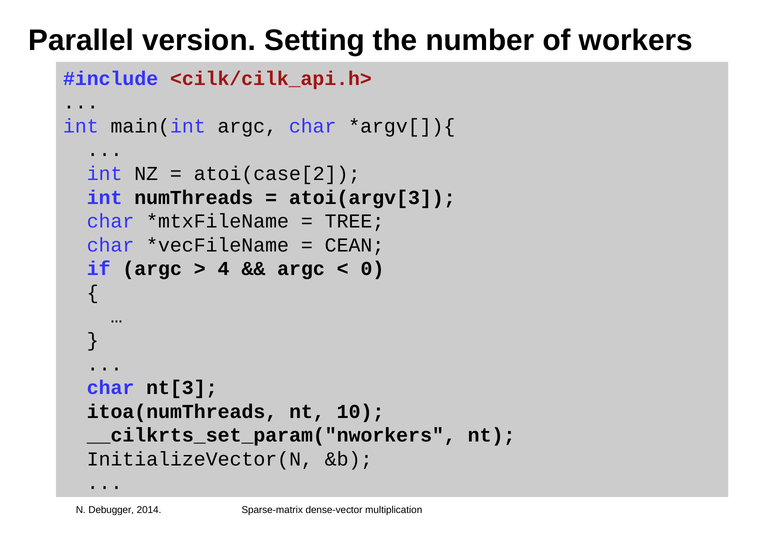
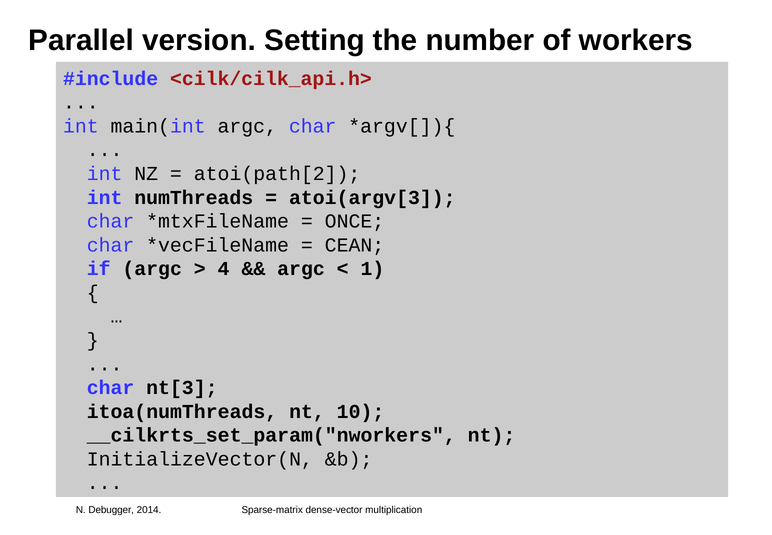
atoi(case[2: atoi(case[2 -> atoi(path[2
TREE: TREE -> ONCE
0: 0 -> 1
